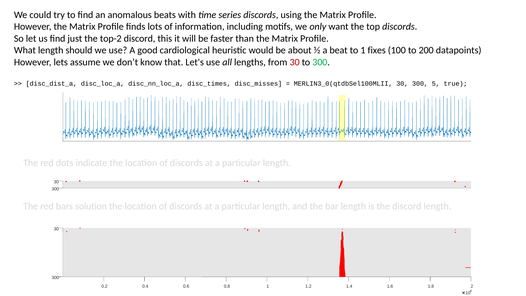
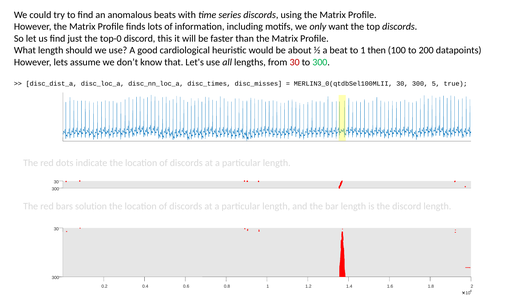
top-2: top-2 -> top-0
fixes: fixes -> then
